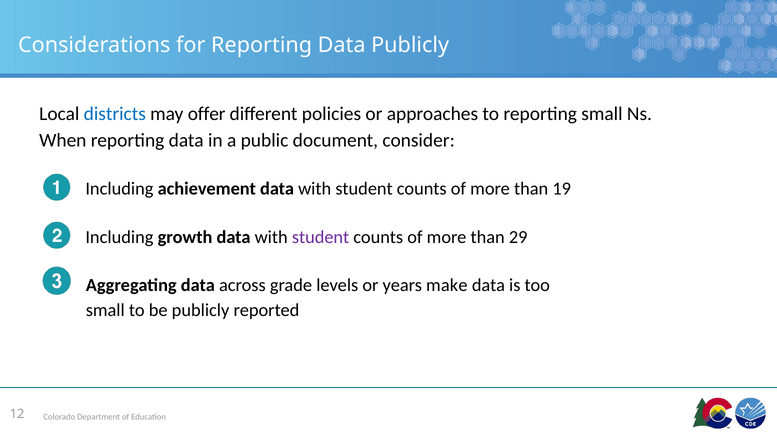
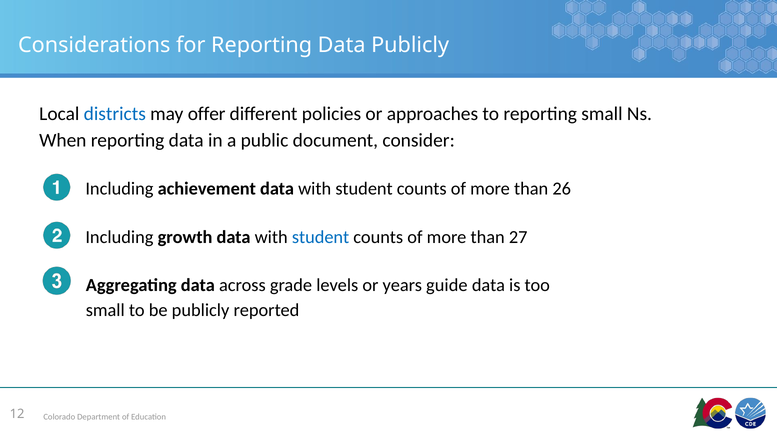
19: 19 -> 26
student at (321, 237) colour: purple -> blue
29: 29 -> 27
make: make -> guide
